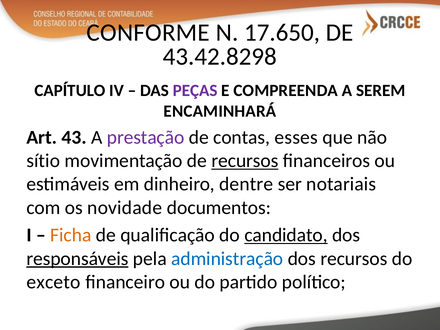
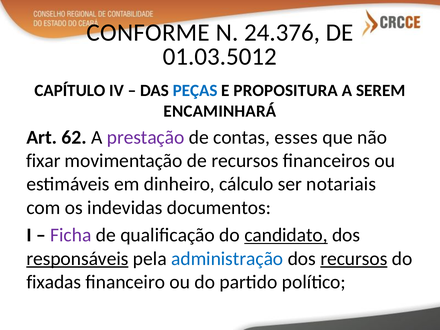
17.650: 17.650 -> 24.376
43.42.8298: 43.42.8298 -> 01.03.5012
PEÇAS colour: purple -> blue
COMPREENDA: COMPREENDA -> PROPOSITURA
43: 43 -> 62
sítio: sítio -> fixar
recursos at (245, 161) underline: present -> none
dentre: dentre -> cálculo
novidade: novidade -> indevidas
Ficha colour: orange -> purple
recursos at (354, 259) underline: none -> present
exceto: exceto -> fixadas
